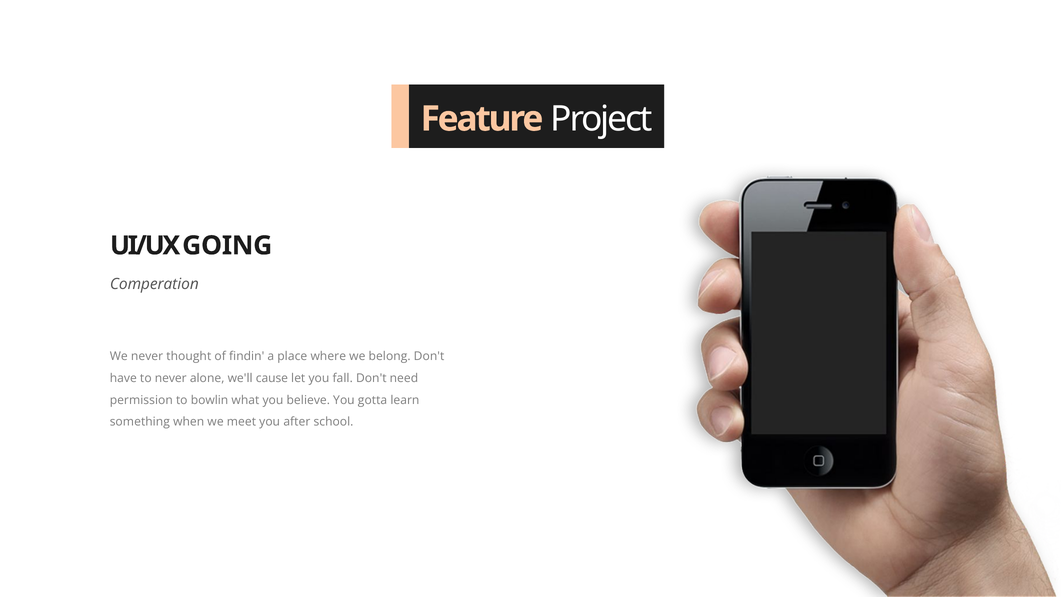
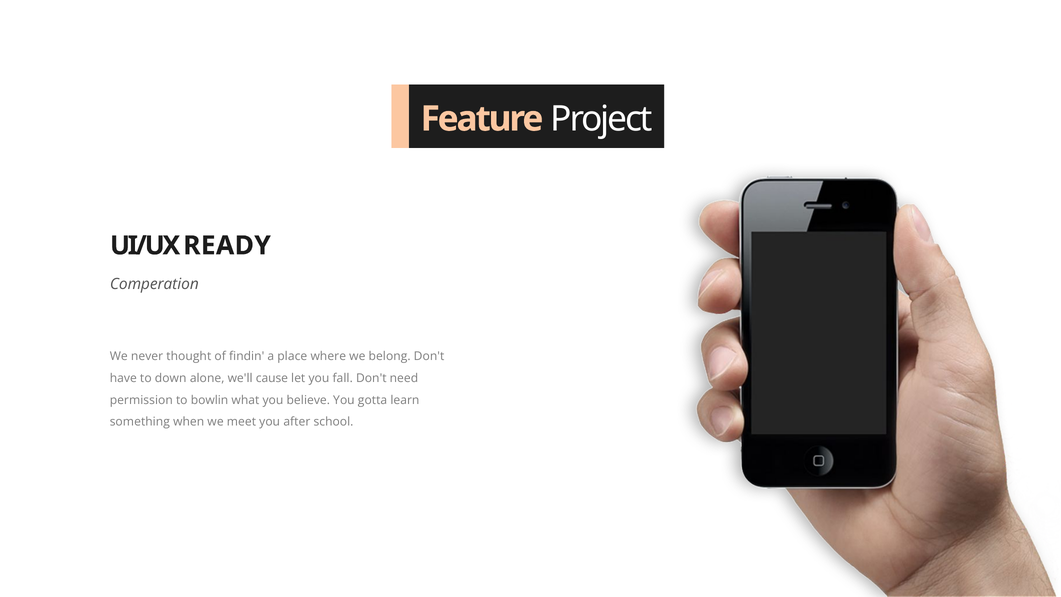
GOING: GOING -> READY
to never: never -> down
